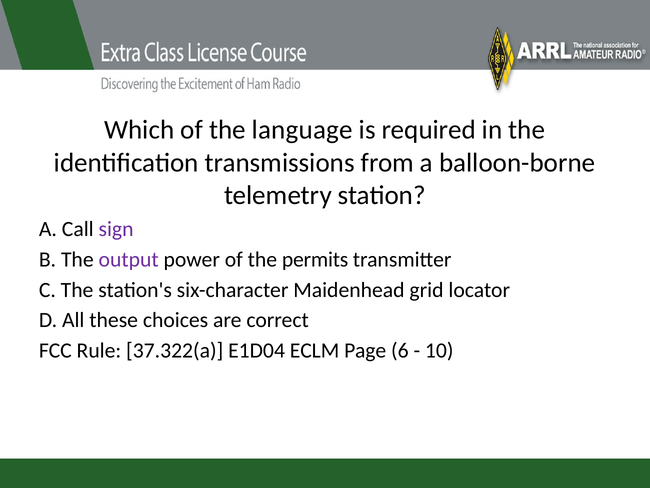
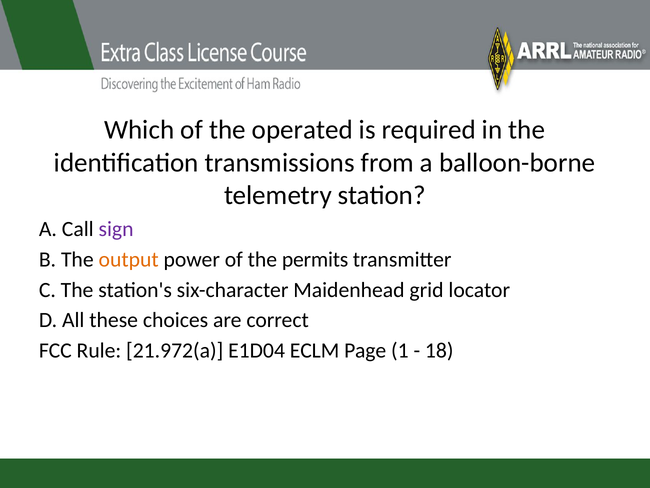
language: language -> operated
output colour: purple -> orange
37.322(a: 37.322(a -> 21.972(a
6: 6 -> 1
10: 10 -> 18
